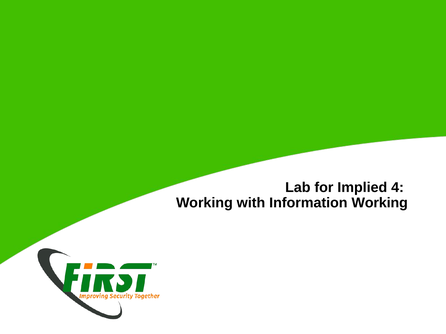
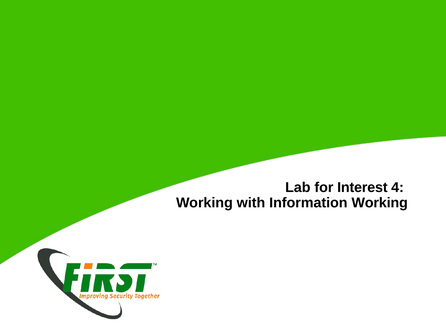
Implied: Implied -> Interest
